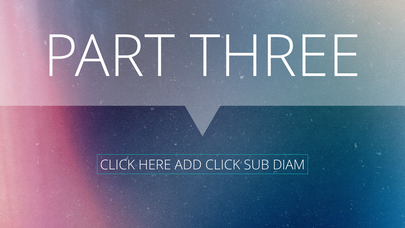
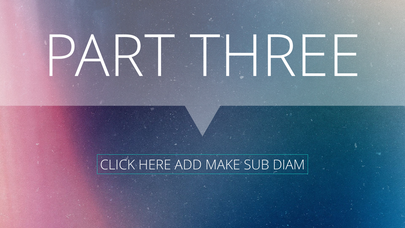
ADD CLICK: CLICK -> MAKE
